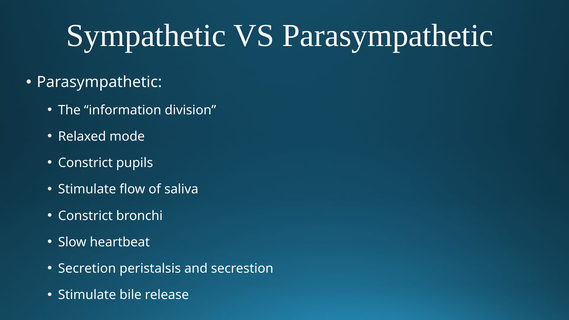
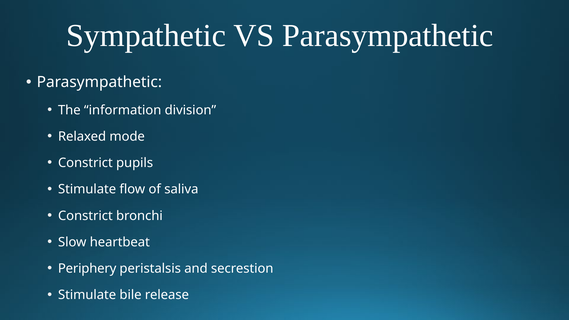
Secretion: Secretion -> Periphery
